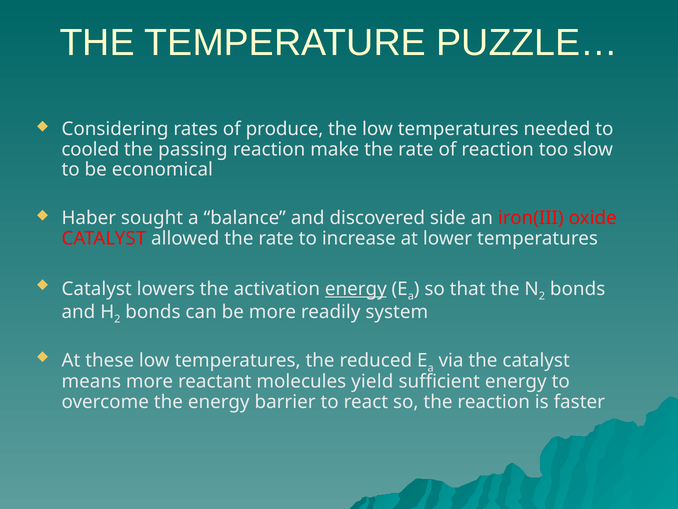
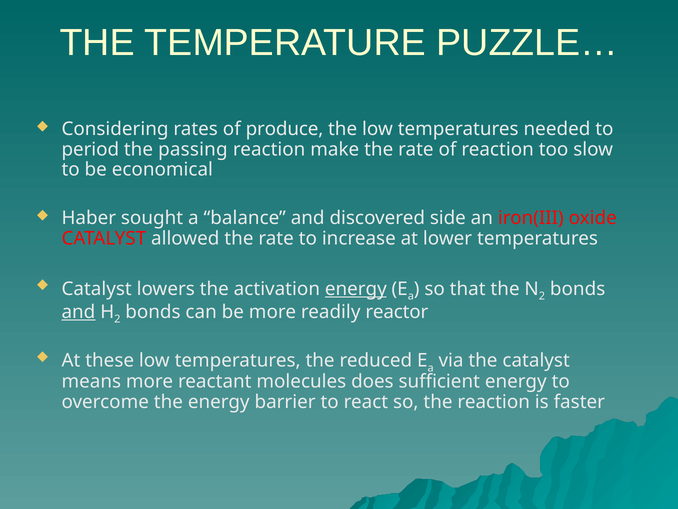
cooled: cooled -> period
and at (78, 312) underline: none -> present
system: system -> reactor
yield: yield -> does
